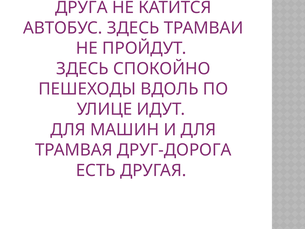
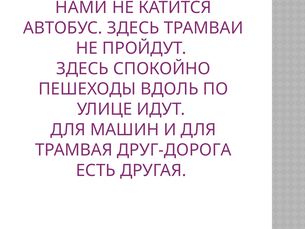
ДРУГА: ДРУГА -> НАМИ
